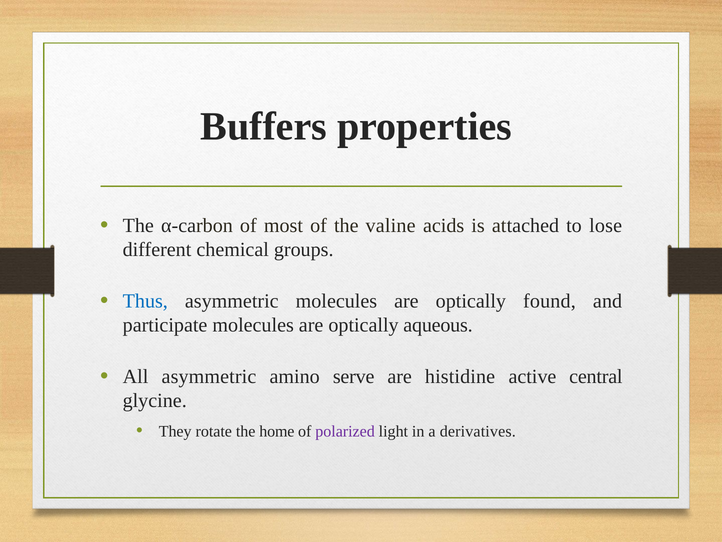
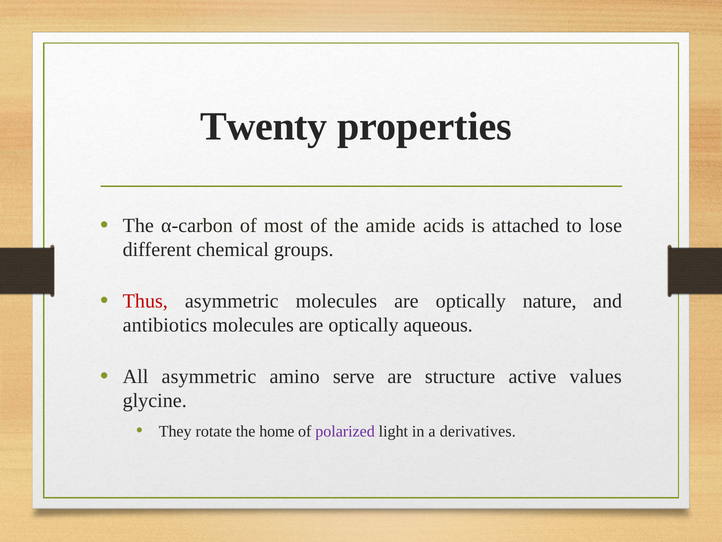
Buffers: Buffers -> Twenty
valine: valine -> amide
Thus colour: blue -> red
found: found -> nature
participate: participate -> antibiotics
histidine: histidine -> structure
central: central -> values
